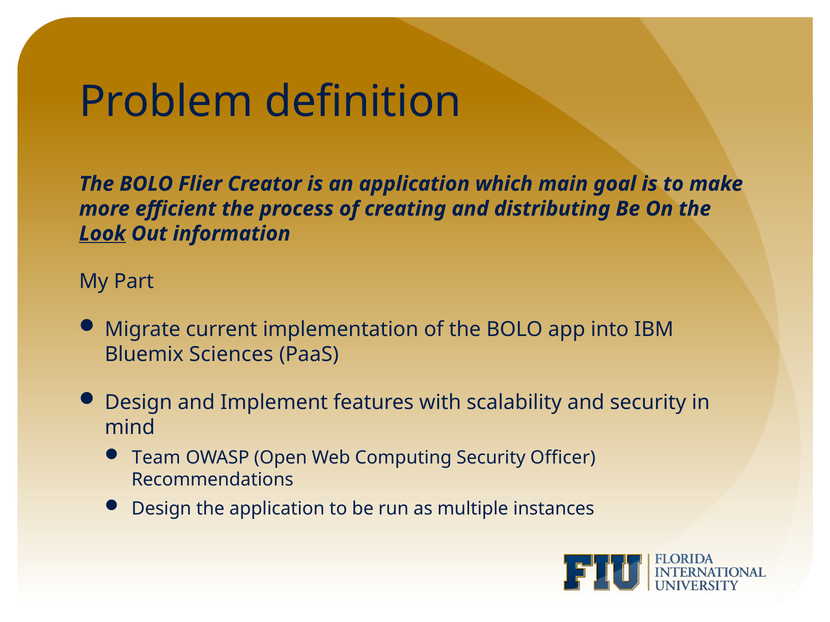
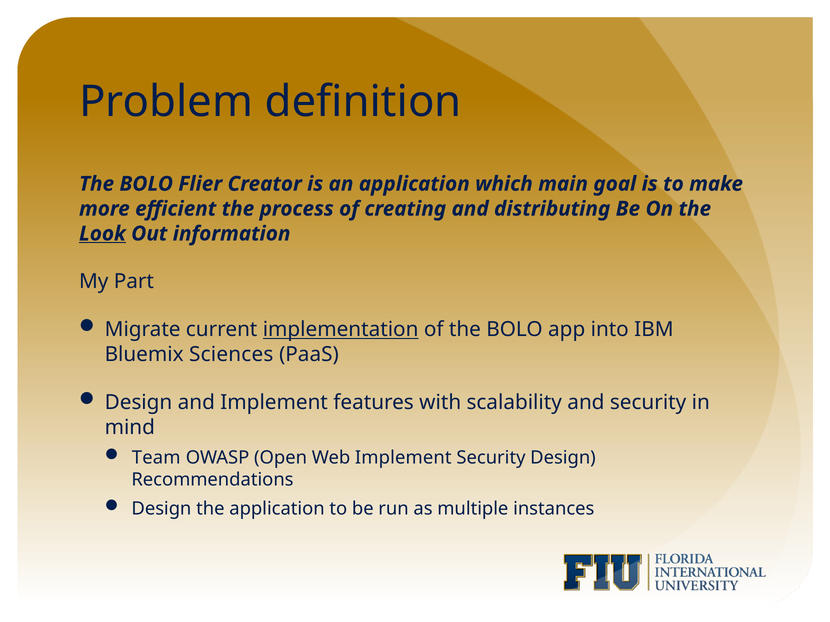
implementation underline: none -> present
Web Computing: Computing -> Implement
Security Officer: Officer -> Design
